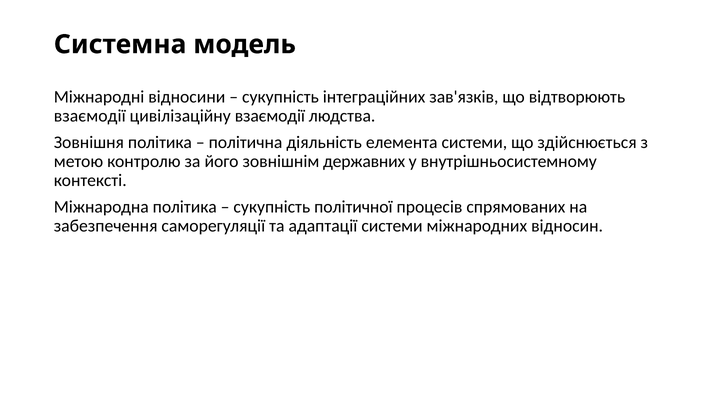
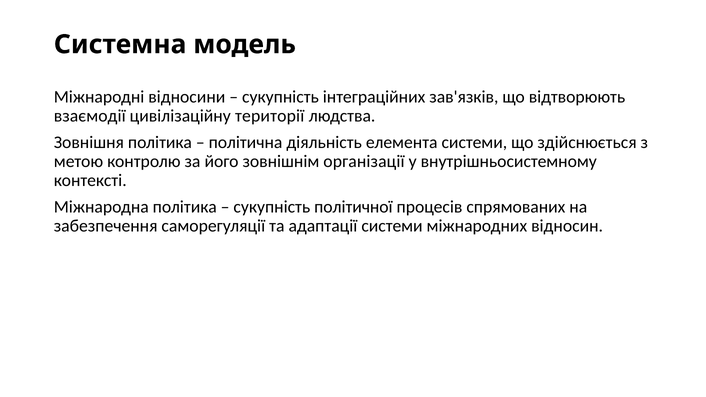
цивілізаційну взаємодії: взаємодії -> території
державних: державних -> організації
